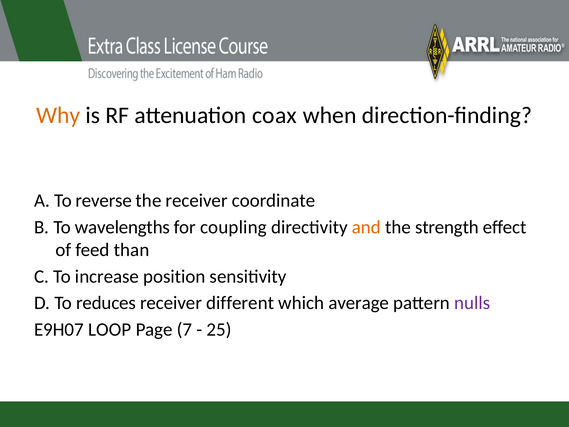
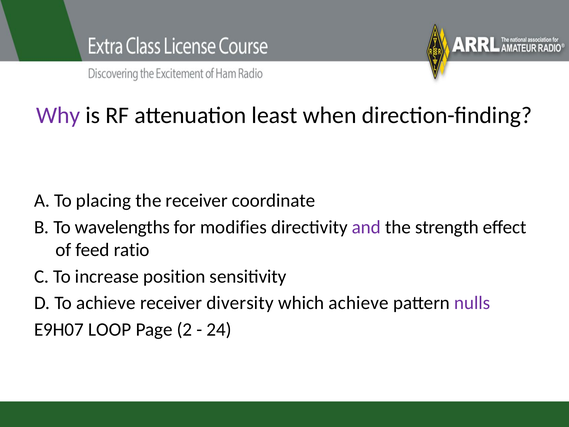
Why colour: orange -> purple
coax: coax -> least
reverse: reverse -> placing
coupling: coupling -> modifies
and colour: orange -> purple
than: than -> ratio
To reduces: reduces -> achieve
different: different -> diversity
which average: average -> achieve
7: 7 -> 2
25: 25 -> 24
